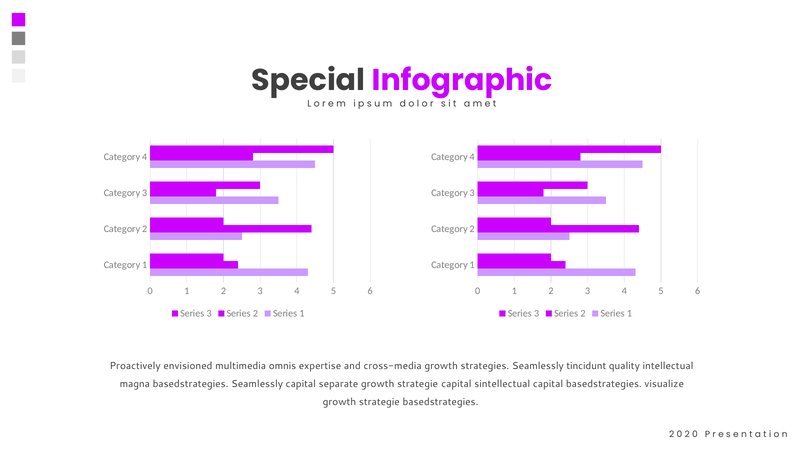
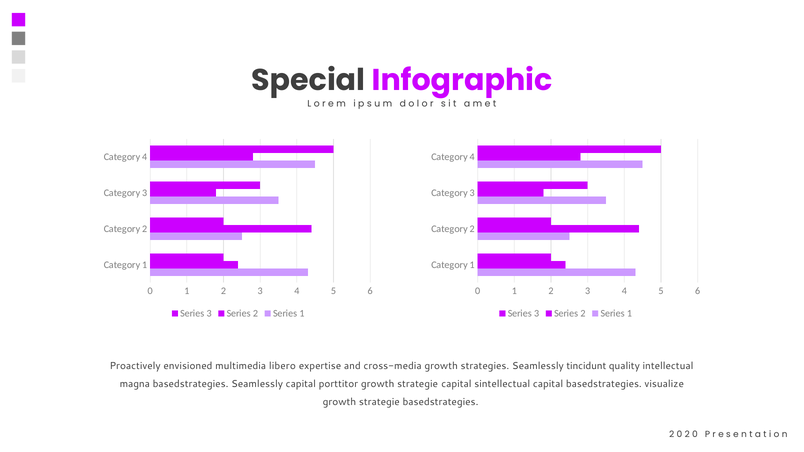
omnis: omnis -> libero
separate: separate -> porttitor
